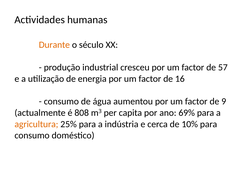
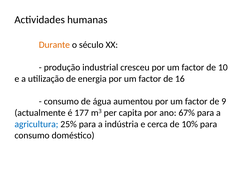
57: 57 -> 10
808: 808 -> 177
69%: 69% -> 67%
agricultura colour: orange -> blue
